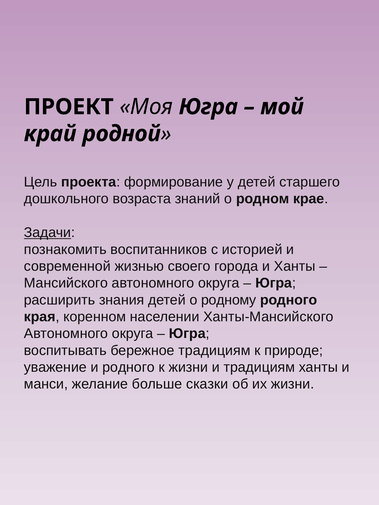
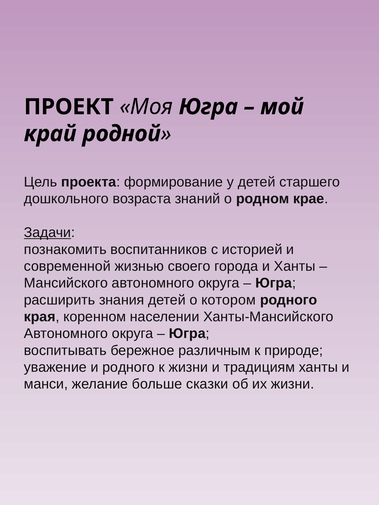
родному: родному -> котором
бережное традициям: традициям -> различным
